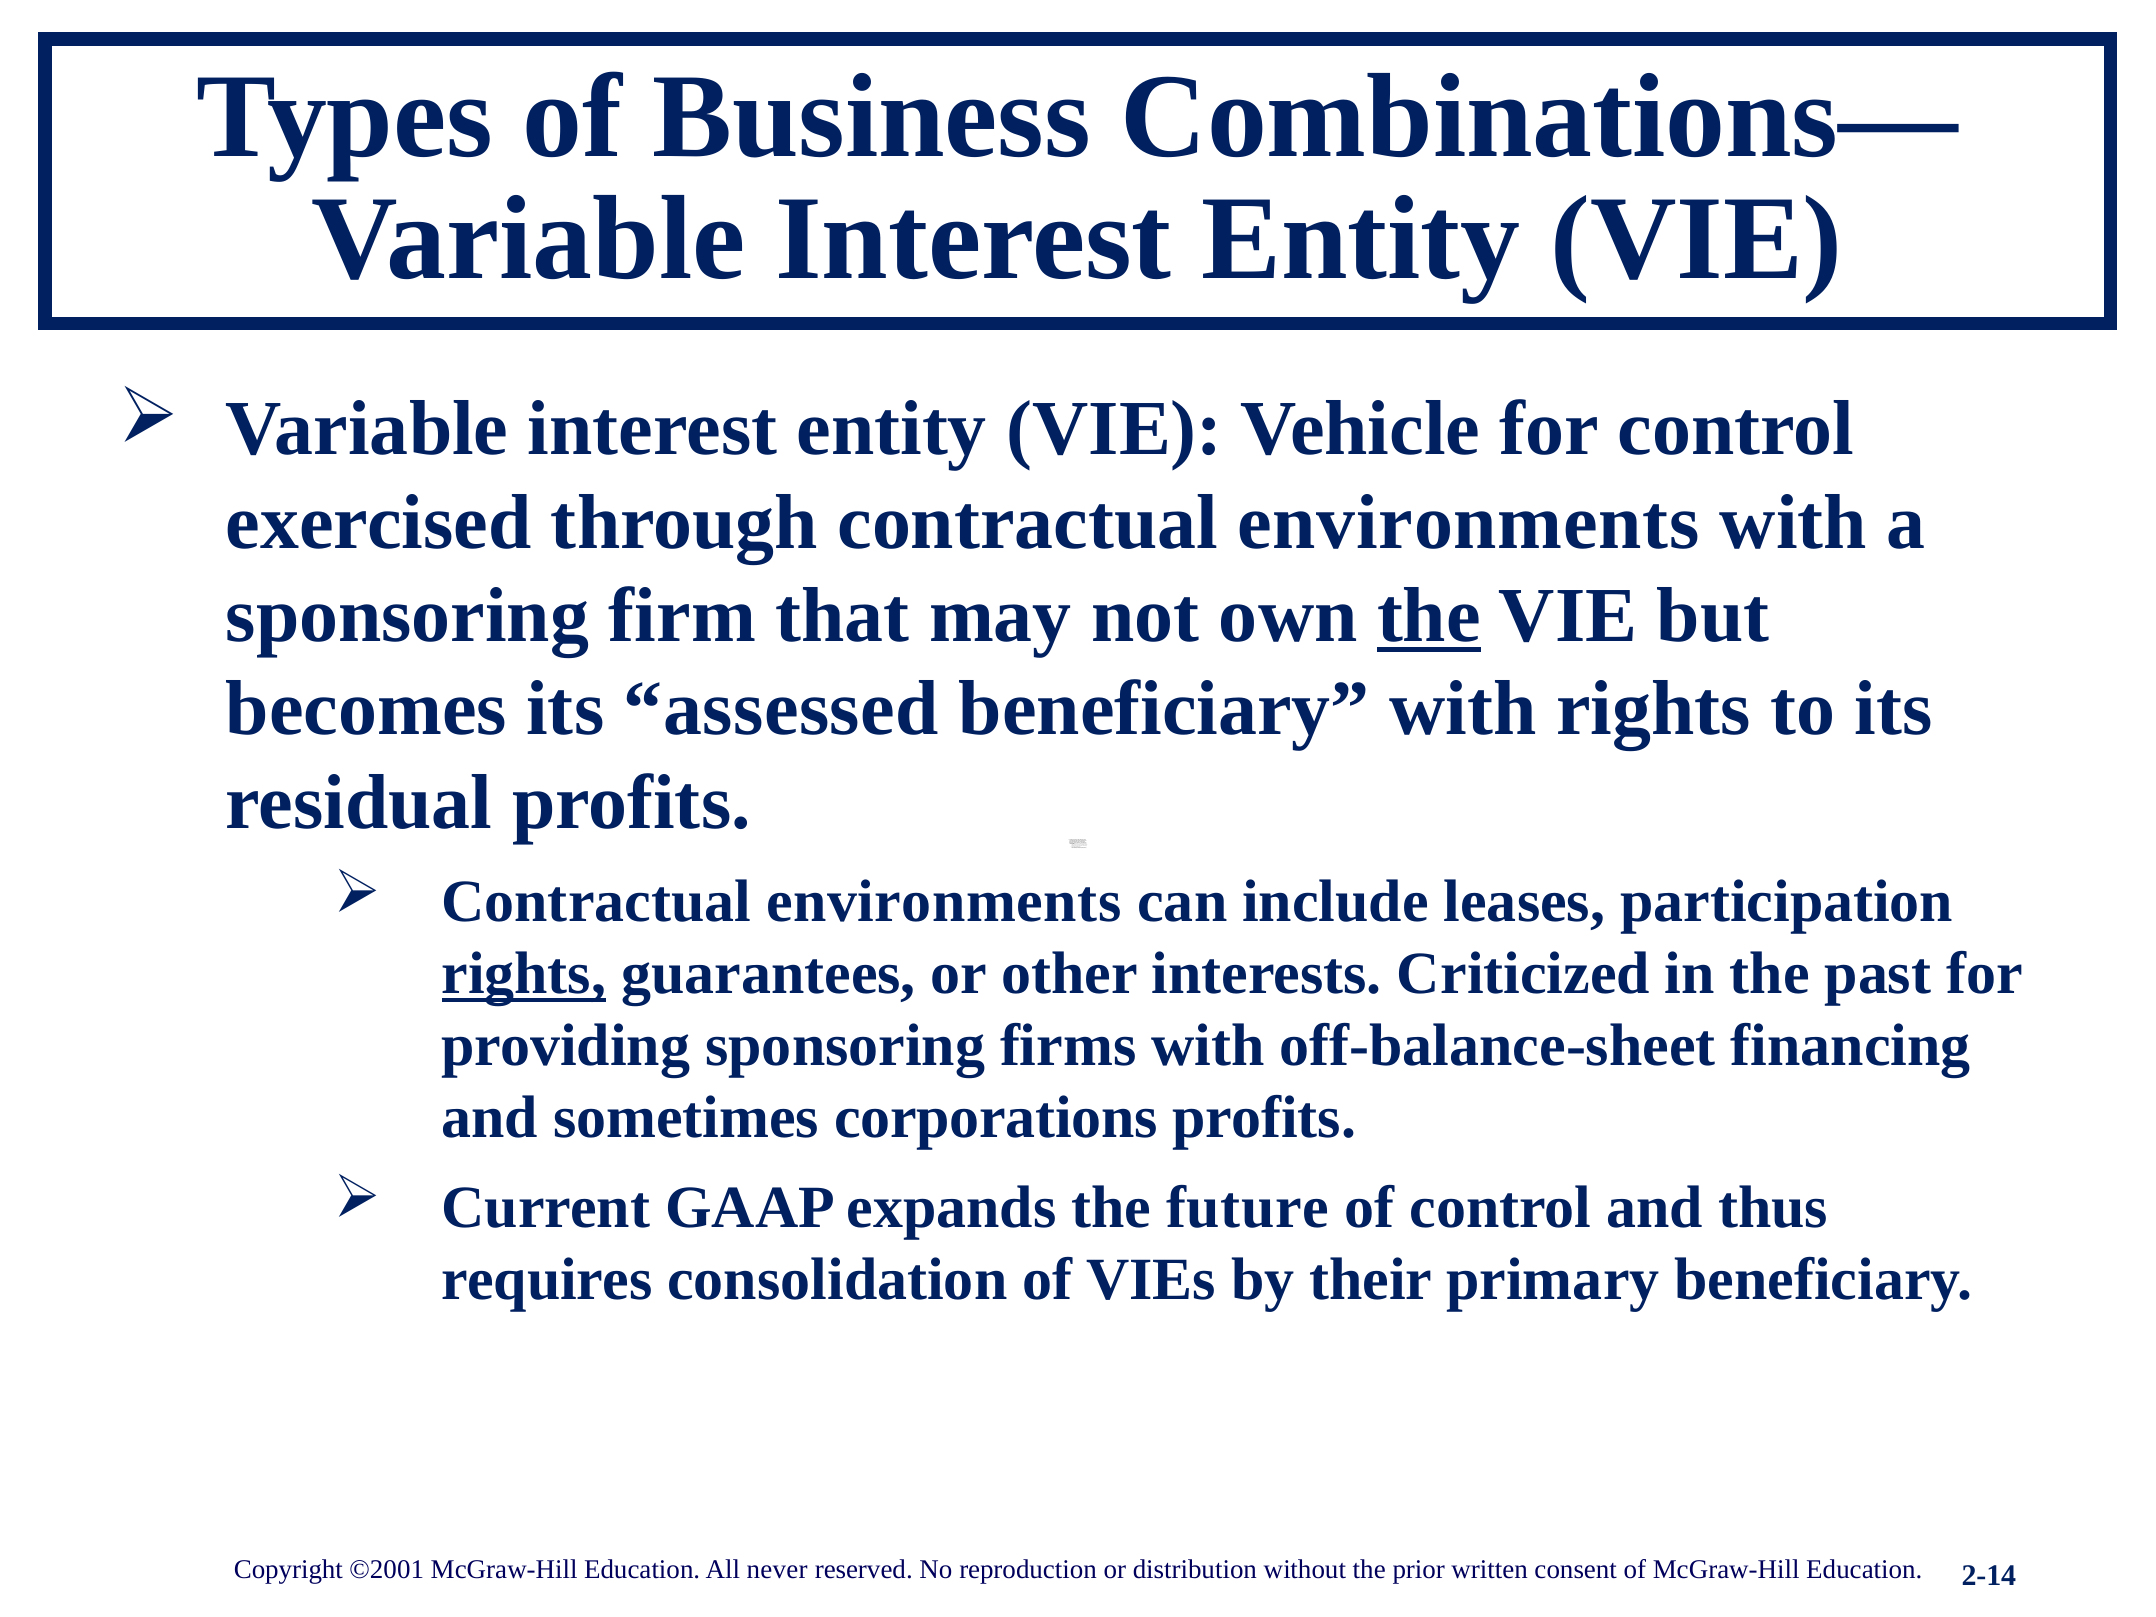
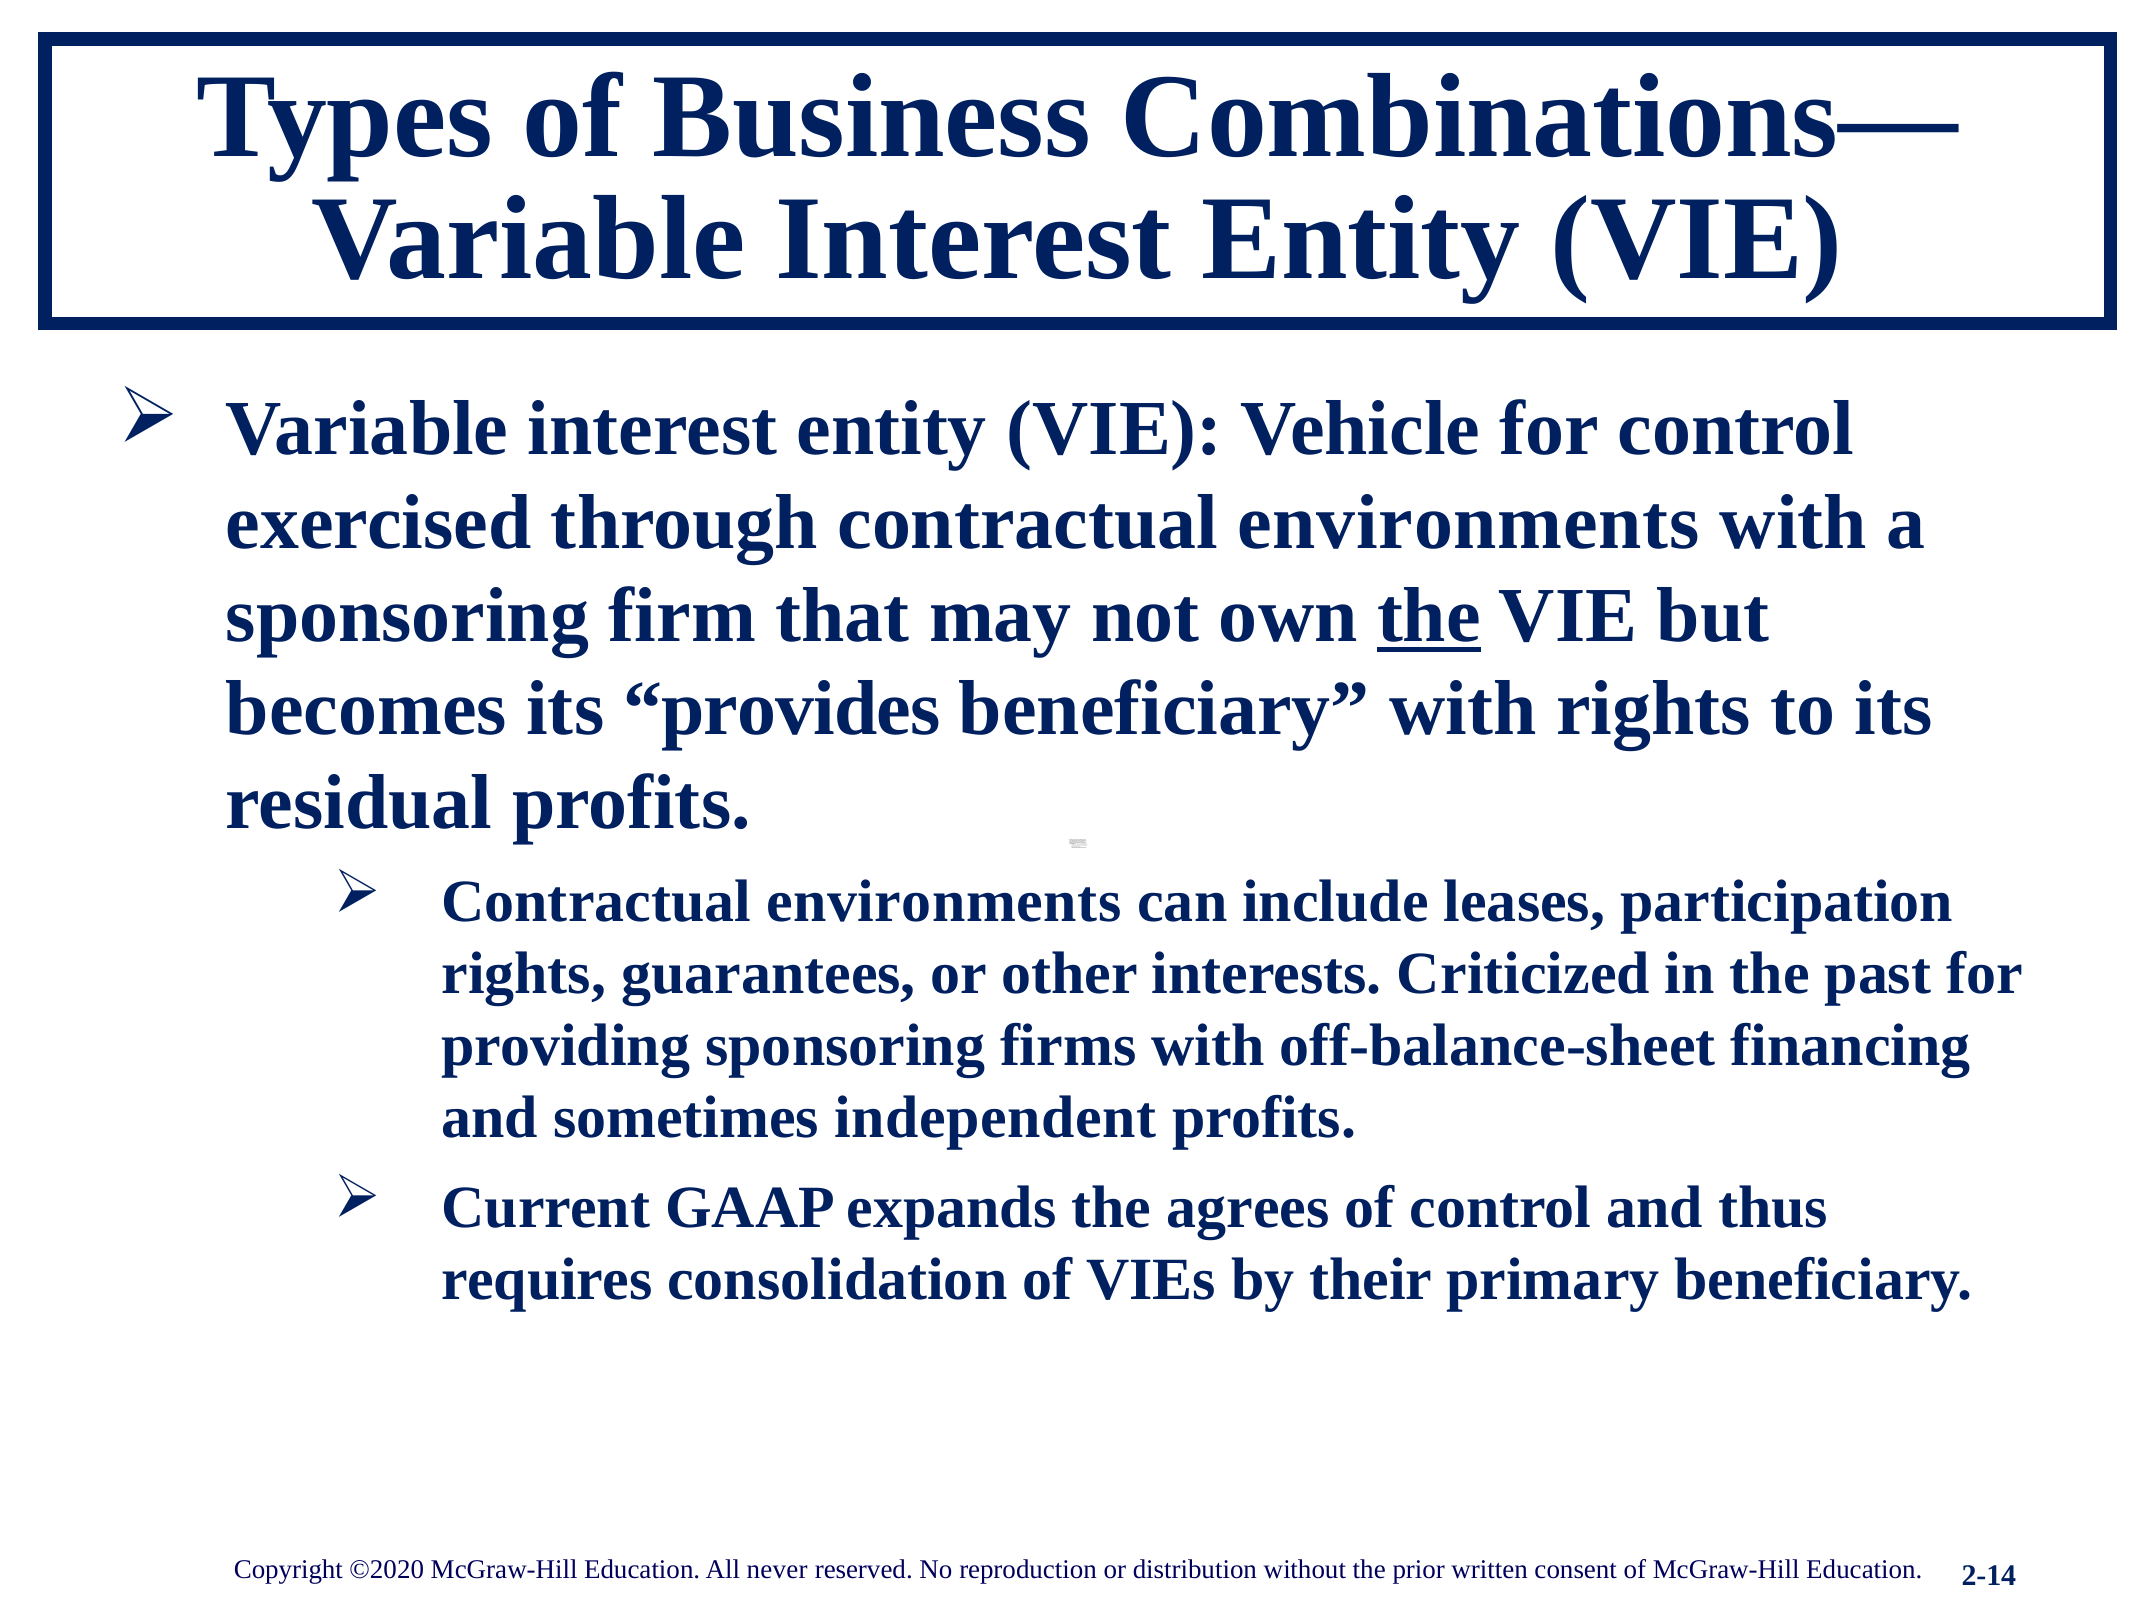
assessed: assessed -> provides
rights at (524, 974) underline: present -> none
corporations: corporations -> independent
future: future -> agrees
©2001: ©2001 -> ©2020
